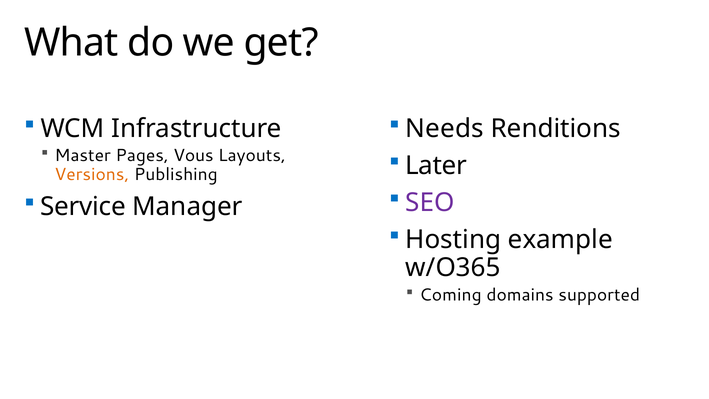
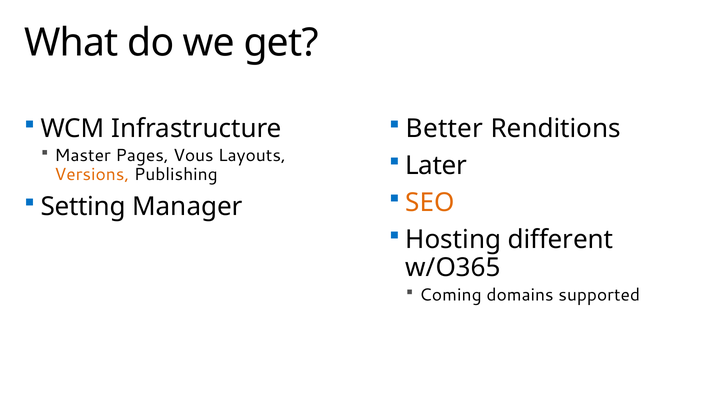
Needs: Needs -> Better
SEO colour: purple -> orange
Service: Service -> Setting
example: example -> different
